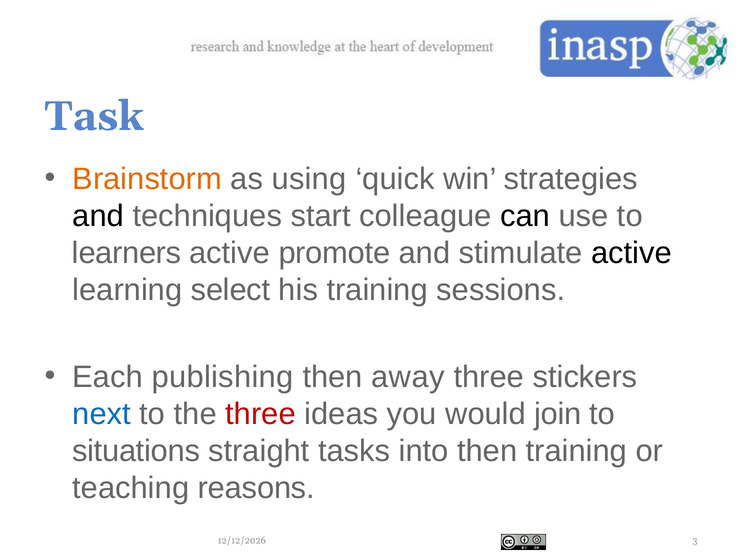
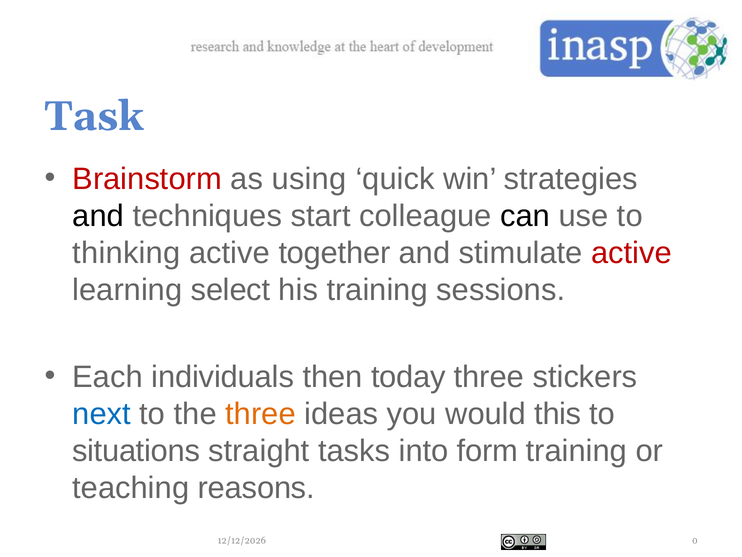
Brainstorm colour: orange -> red
learners: learners -> thinking
promote: promote -> together
active at (631, 253) colour: black -> red
publishing: publishing -> individuals
away: away -> today
three at (260, 414) colour: red -> orange
join: join -> this
into then: then -> form
3: 3 -> 0
